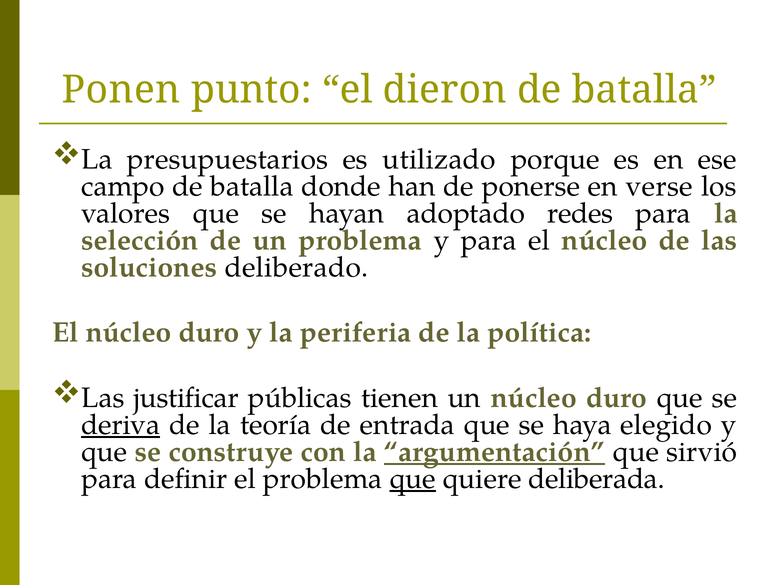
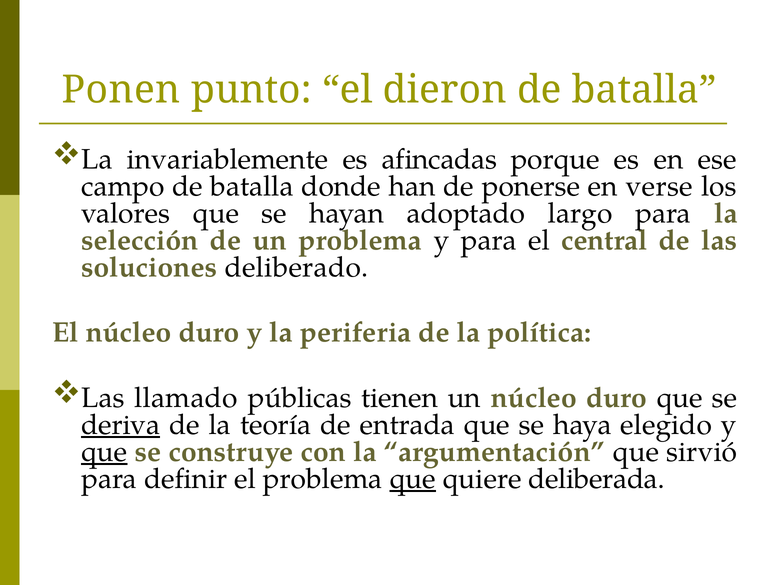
presupuestarios: presupuestarios -> invariablemente
utilizado: utilizado -> afincadas
redes: redes -> largo
para el núcleo: núcleo -> central
justificar: justificar -> llamado
que at (104, 451) underline: none -> present
argumentación underline: present -> none
